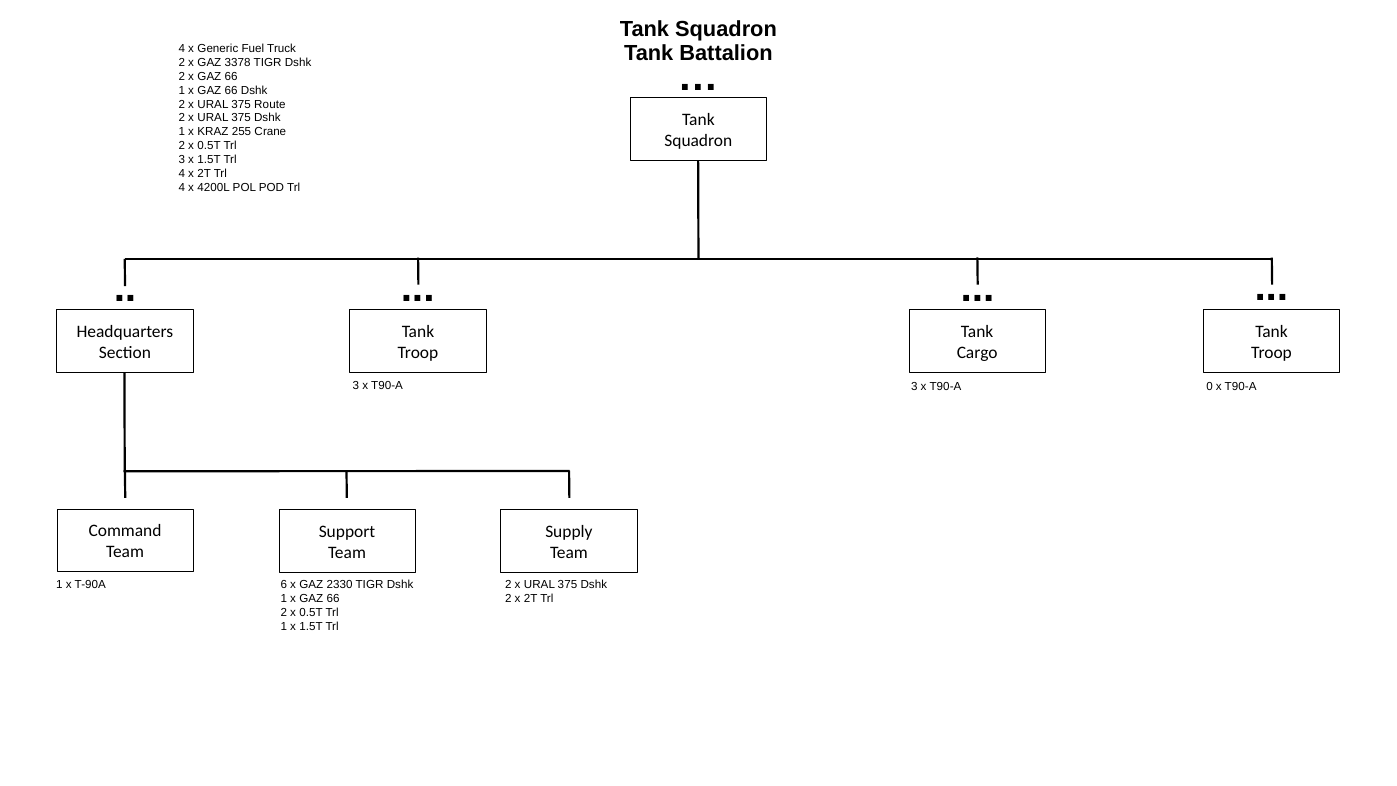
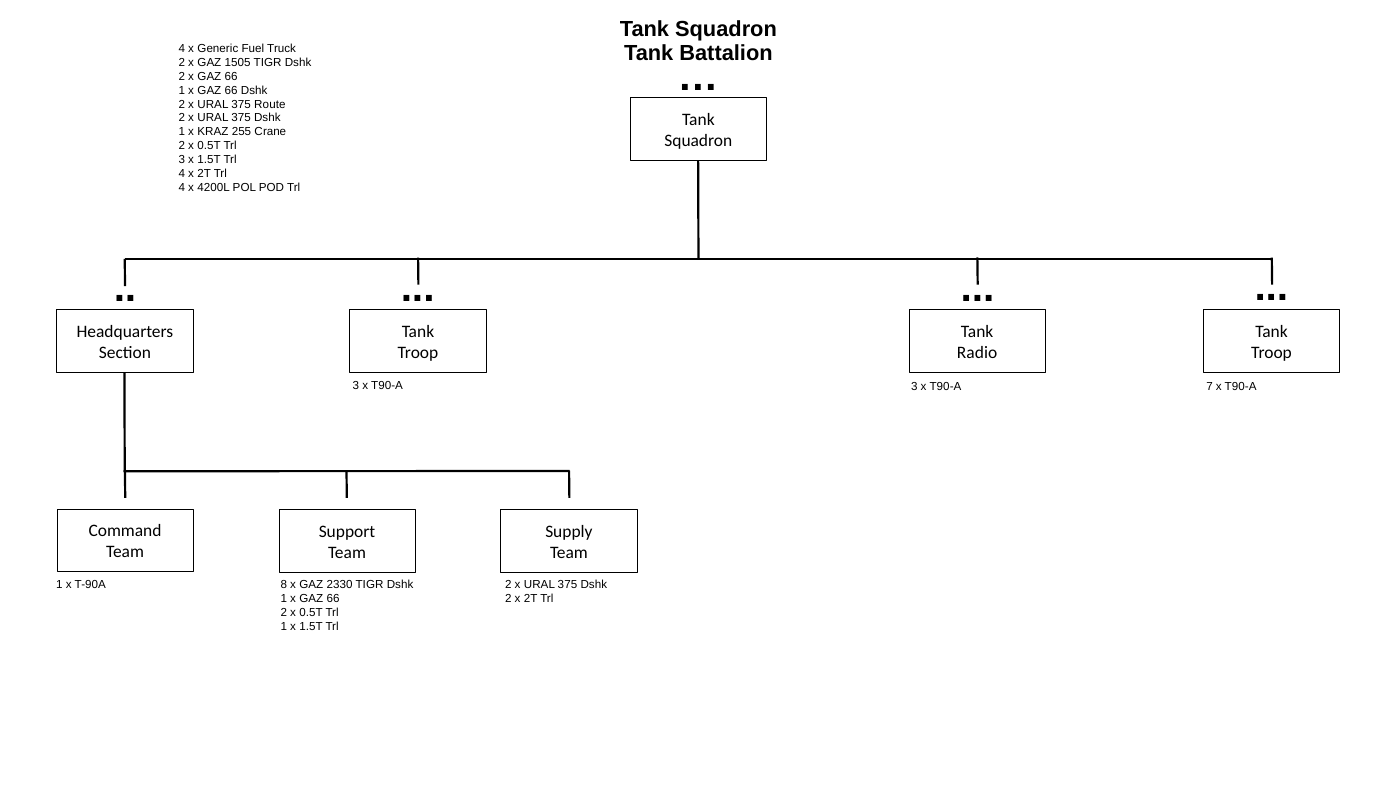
3378: 3378 -> 1505
Cargo: Cargo -> Radio
0: 0 -> 7
6: 6 -> 8
